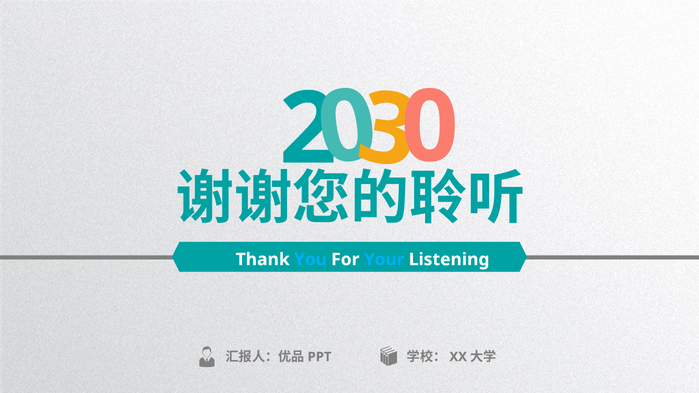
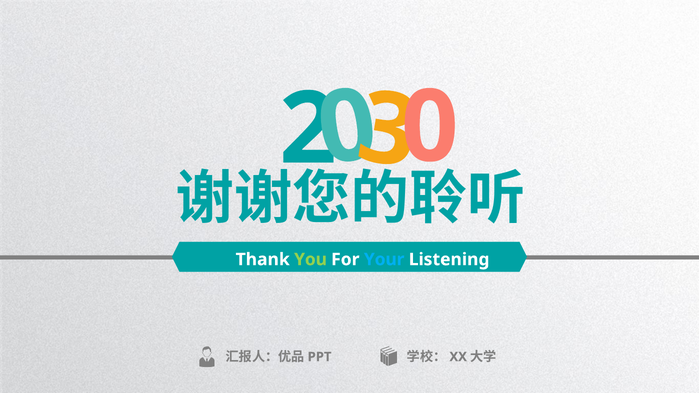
You colour: light blue -> light green
